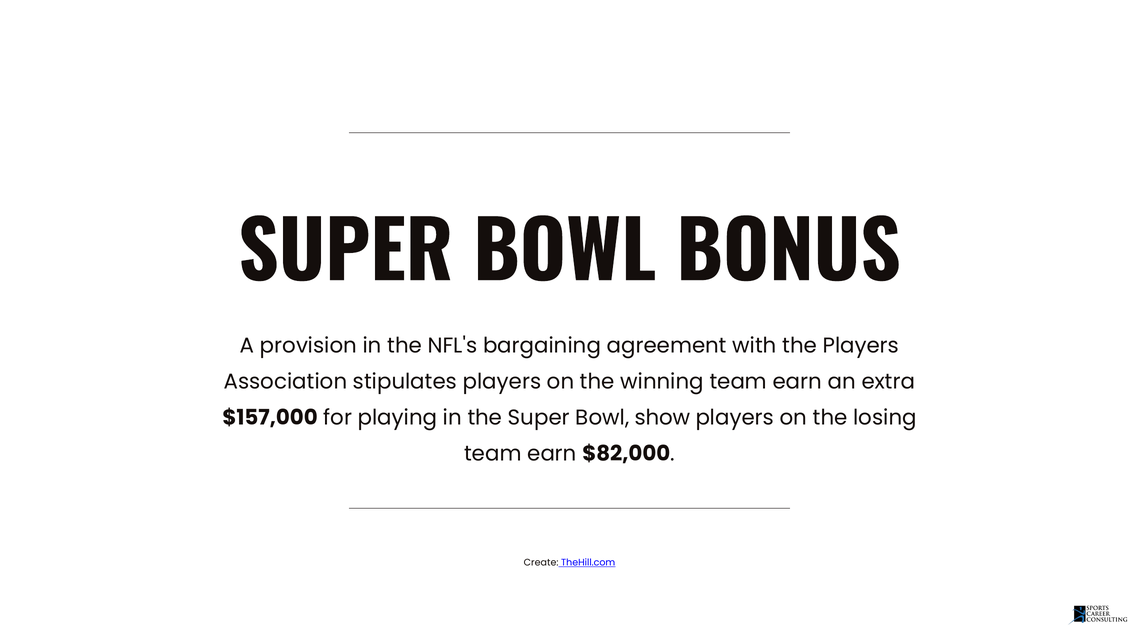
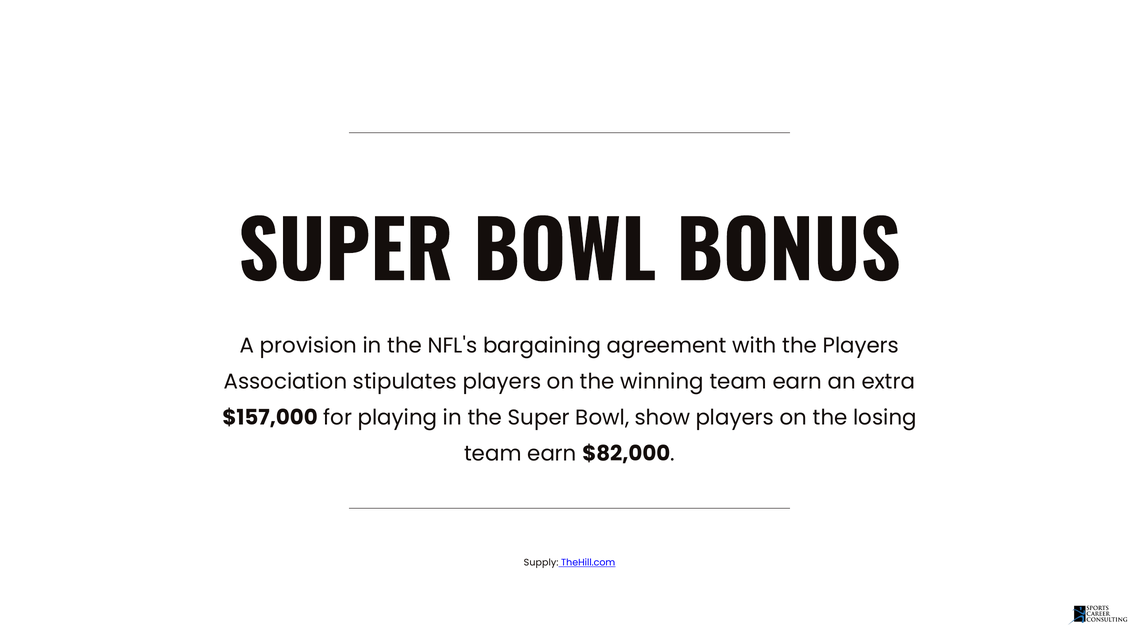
Create: Create -> Supply
